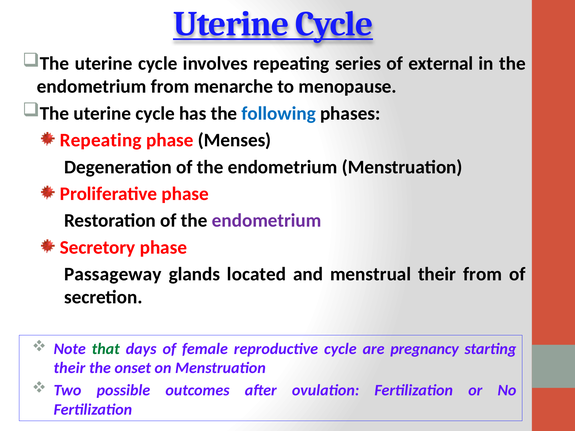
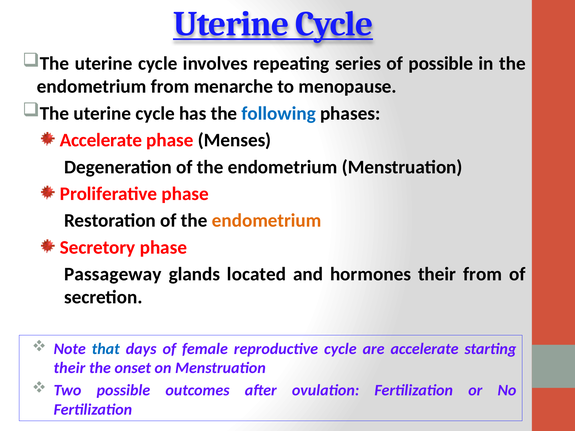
of external: external -> possible
Repeating at (101, 140): Repeating -> Accelerate
endometrium at (267, 221) colour: purple -> orange
menstrual: menstrual -> hormones
that colour: green -> blue
are pregnancy: pregnancy -> accelerate
